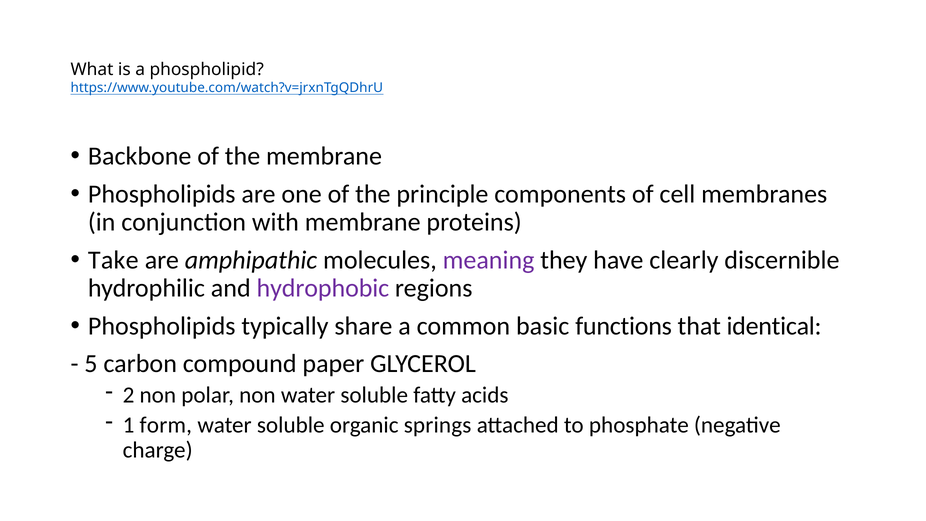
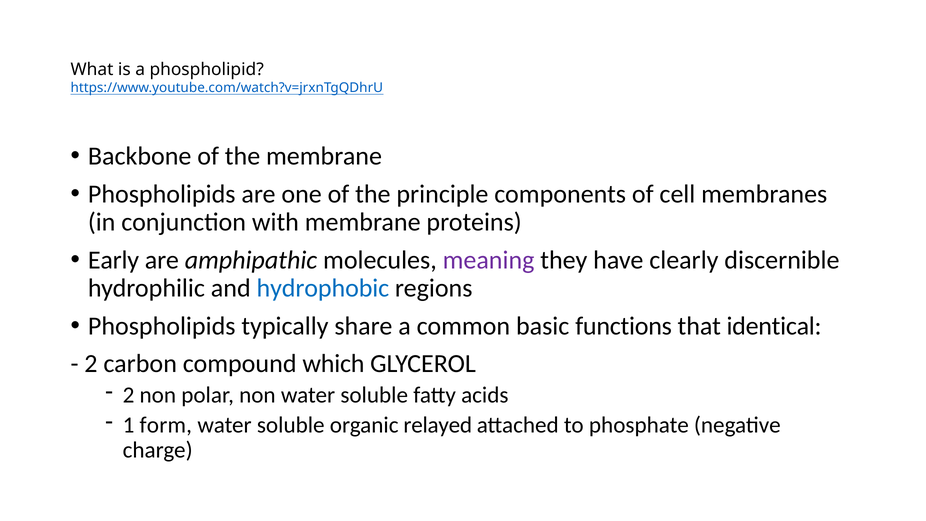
Take: Take -> Early
hydrophobic colour: purple -> blue
5 at (91, 364): 5 -> 2
paper: paper -> which
springs: springs -> relayed
